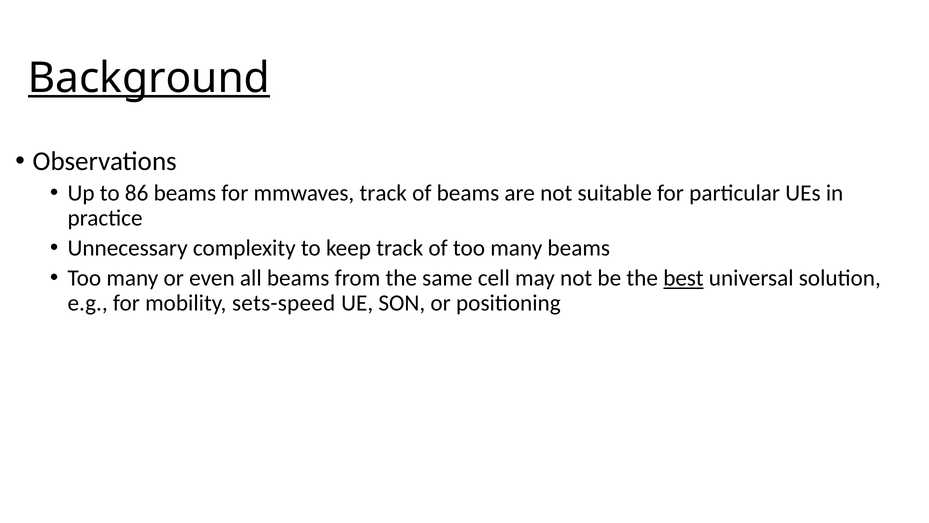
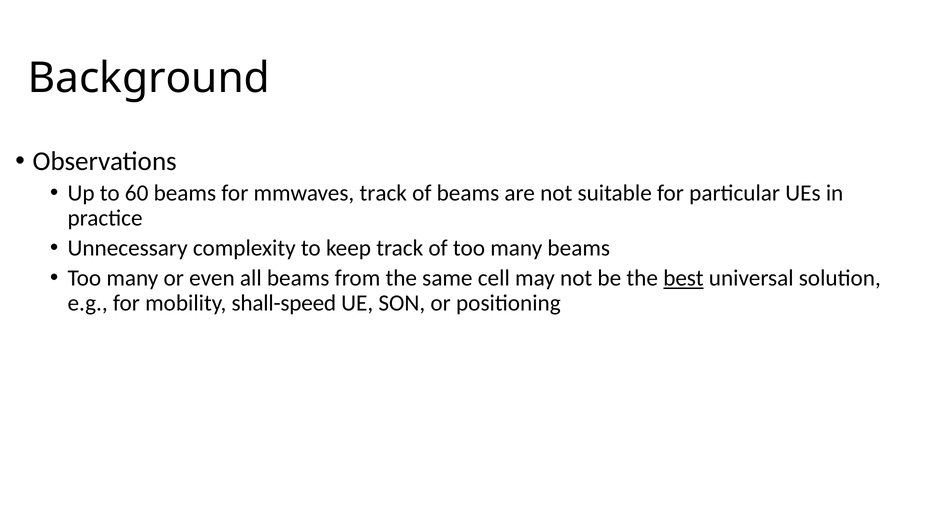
Background underline: present -> none
86: 86 -> 60
sets-speed: sets-speed -> shall-speed
